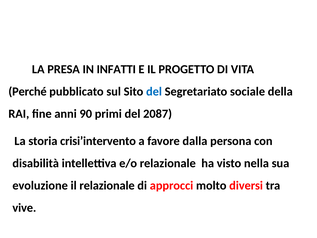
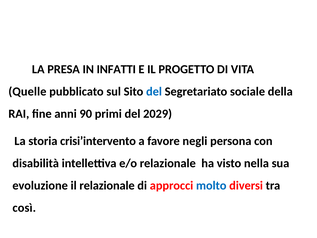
Perché: Perché -> Quelle
2087: 2087 -> 2029
dalla: dalla -> negli
molto colour: black -> blue
vive: vive -> così
